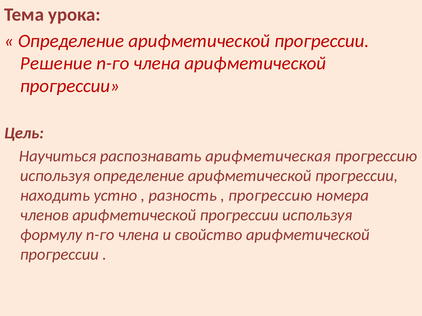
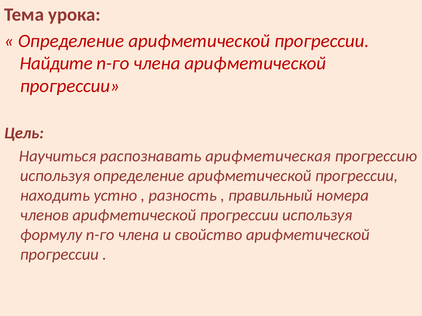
Решение: Решение -> Найдите
прогрессию at (270, 196): прогрессию -> правильный
